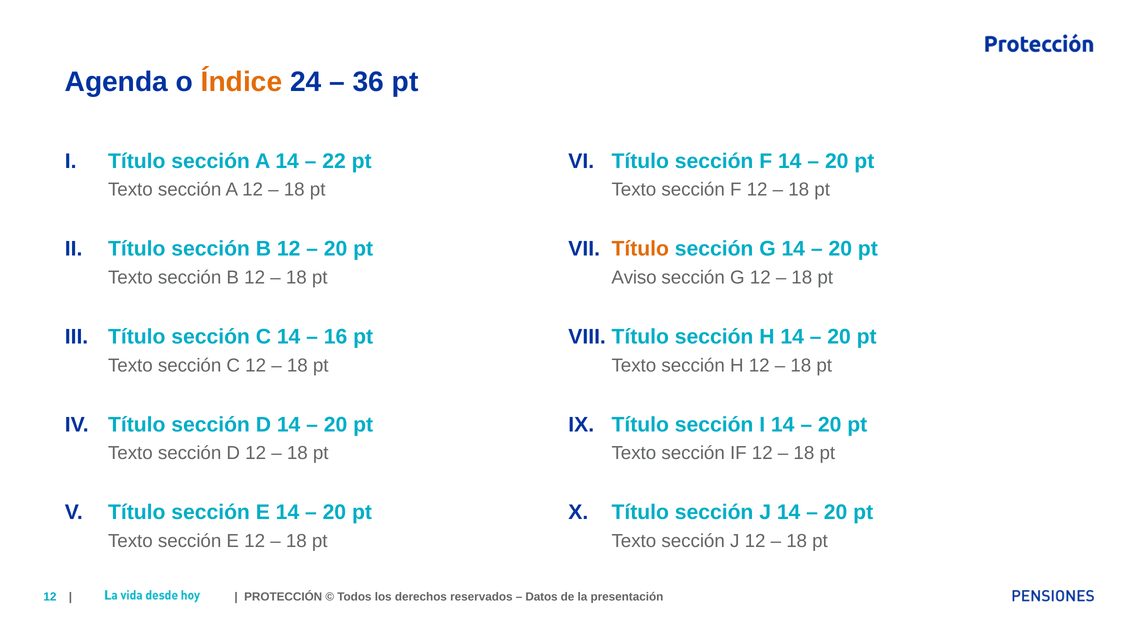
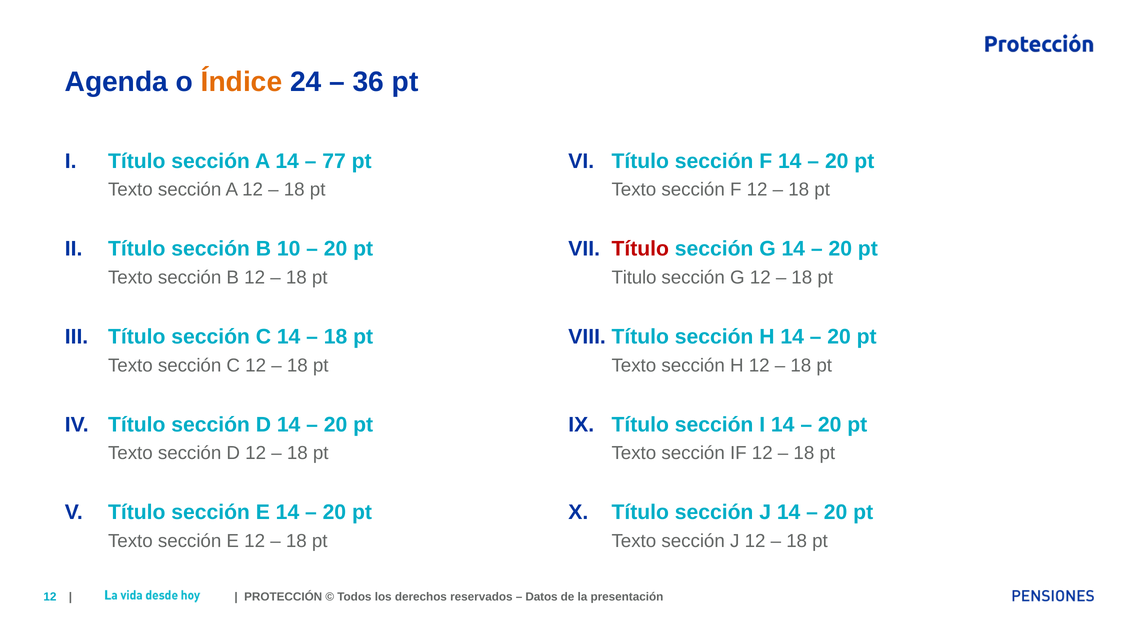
22: 22 -> 77
Título sección B 12: 12 -> 10
Título at (640, 249) colour: orange -> red
Aviso: Aviso -> Titulo
16 at (336, 337): 16 -> 18
